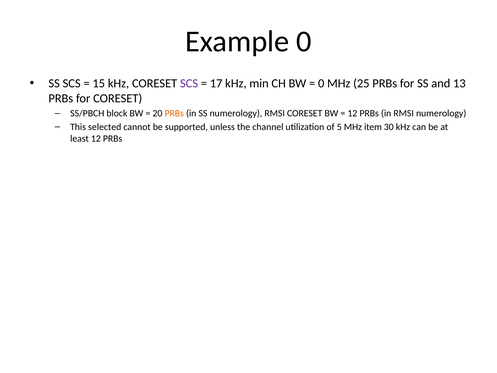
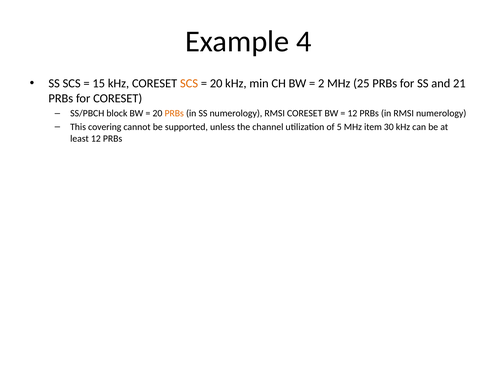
Example 0: 0 -> 4
SCS at (189, 83) colour: purple -> orange
17 at (216, 83): 17 -> 20
0 at (321, 83): 0 -> 2
13: 13 -> 21
selected: selected -> covering
